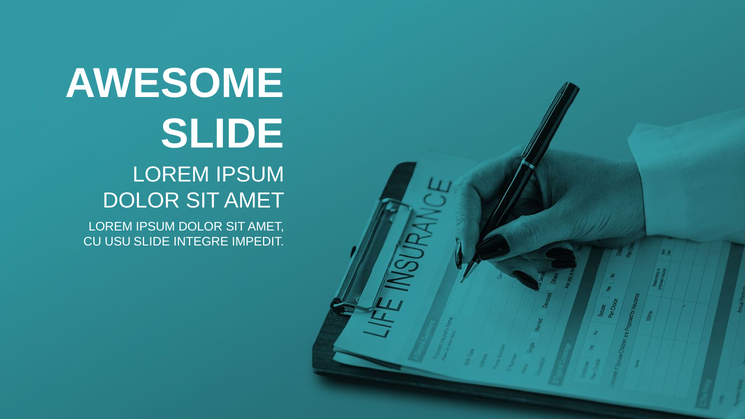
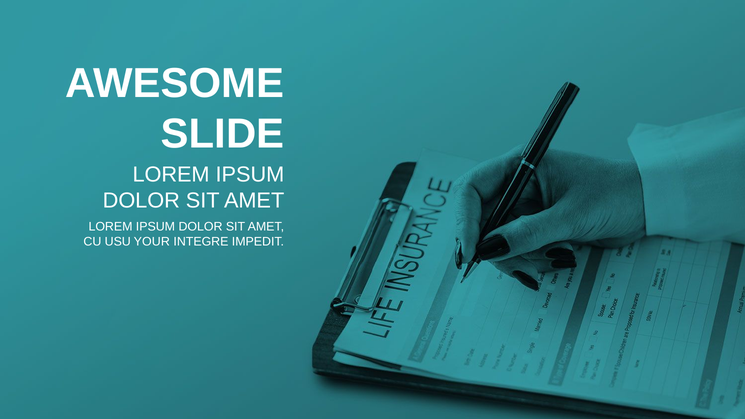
USU SLIDE: SLIDE -> YOUR
